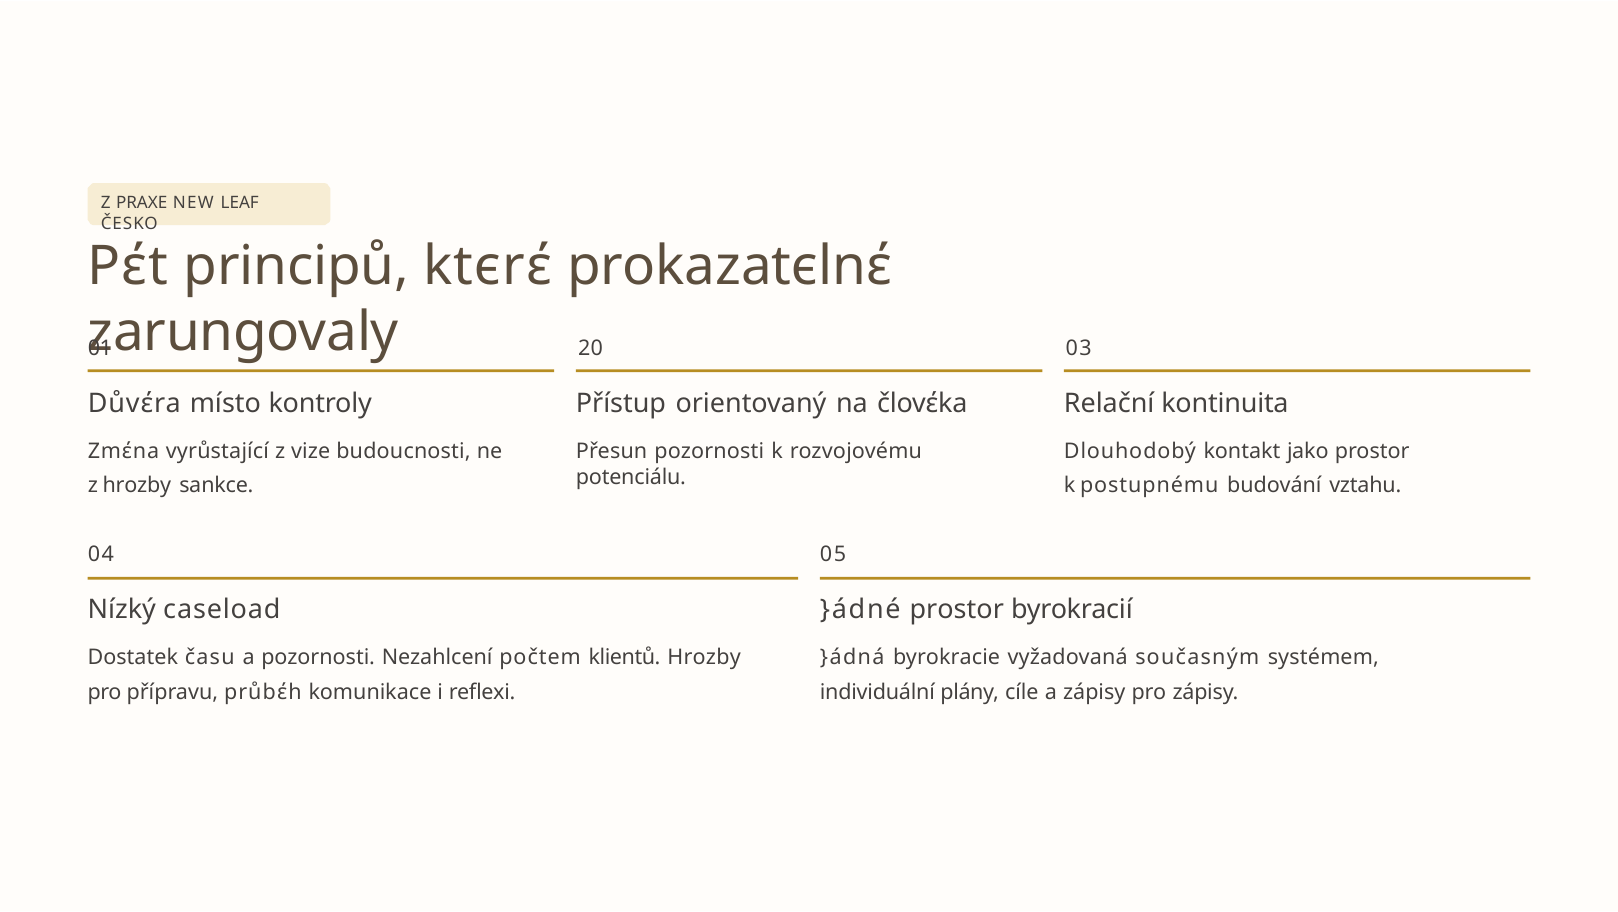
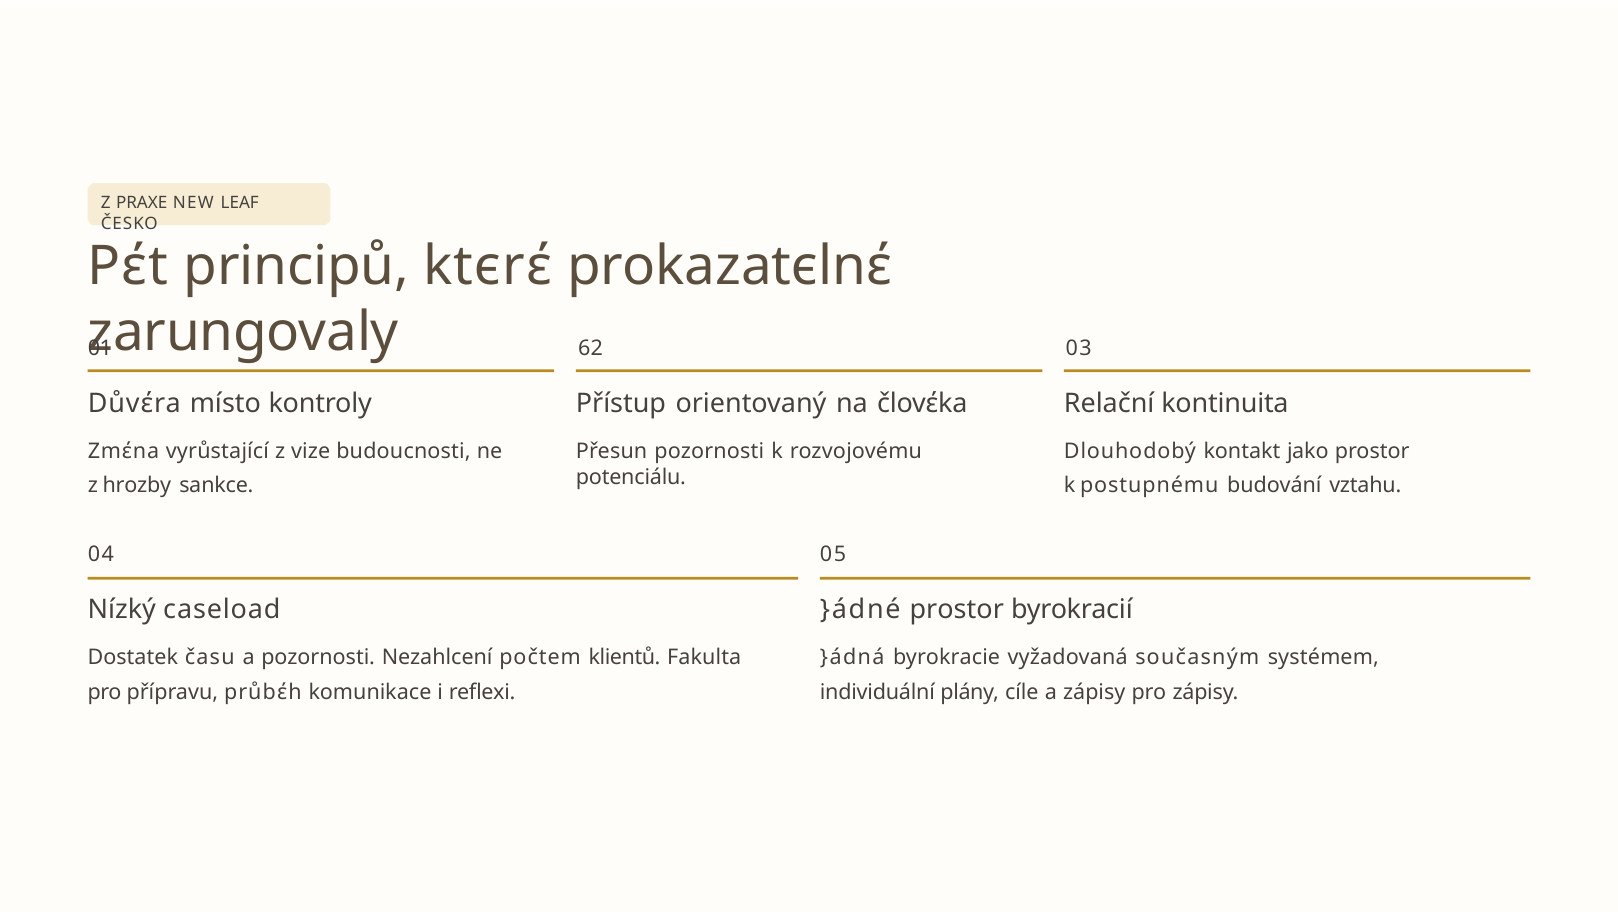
20: 20 -> 62
klientů Hrozby: Hrozby -> Fakulta
